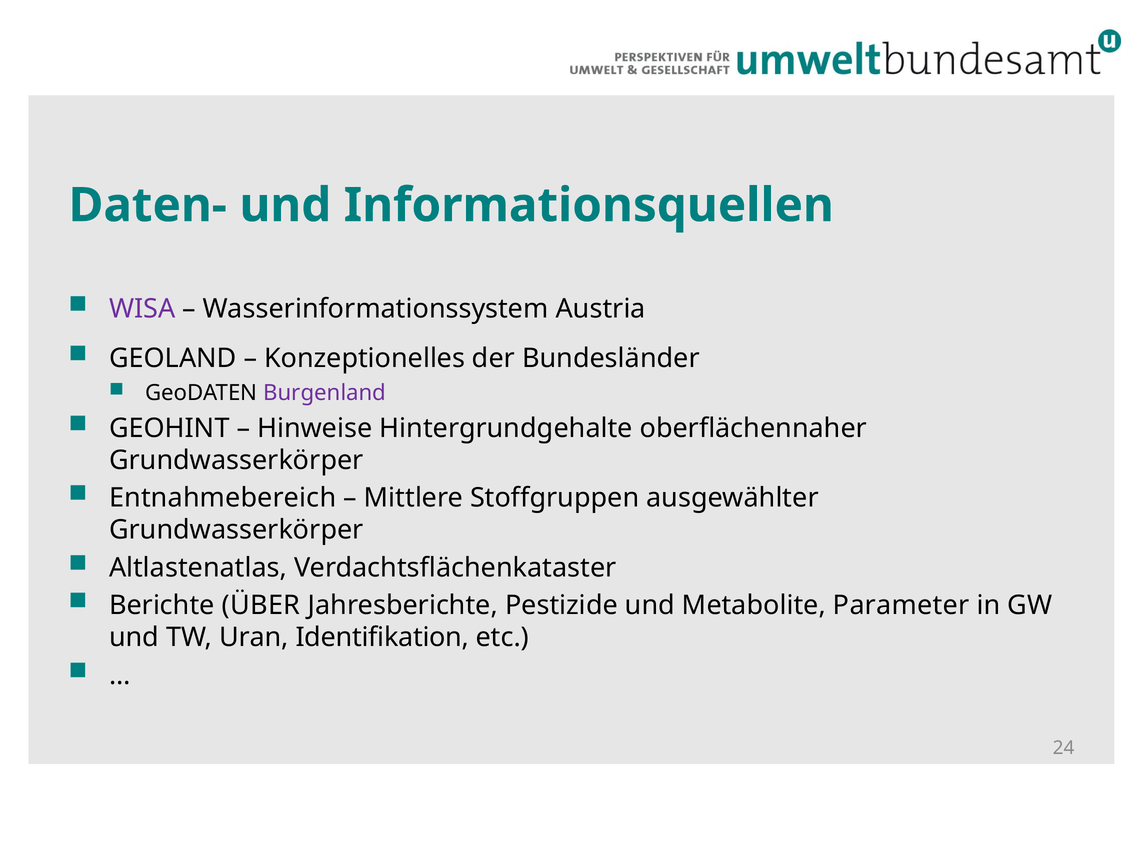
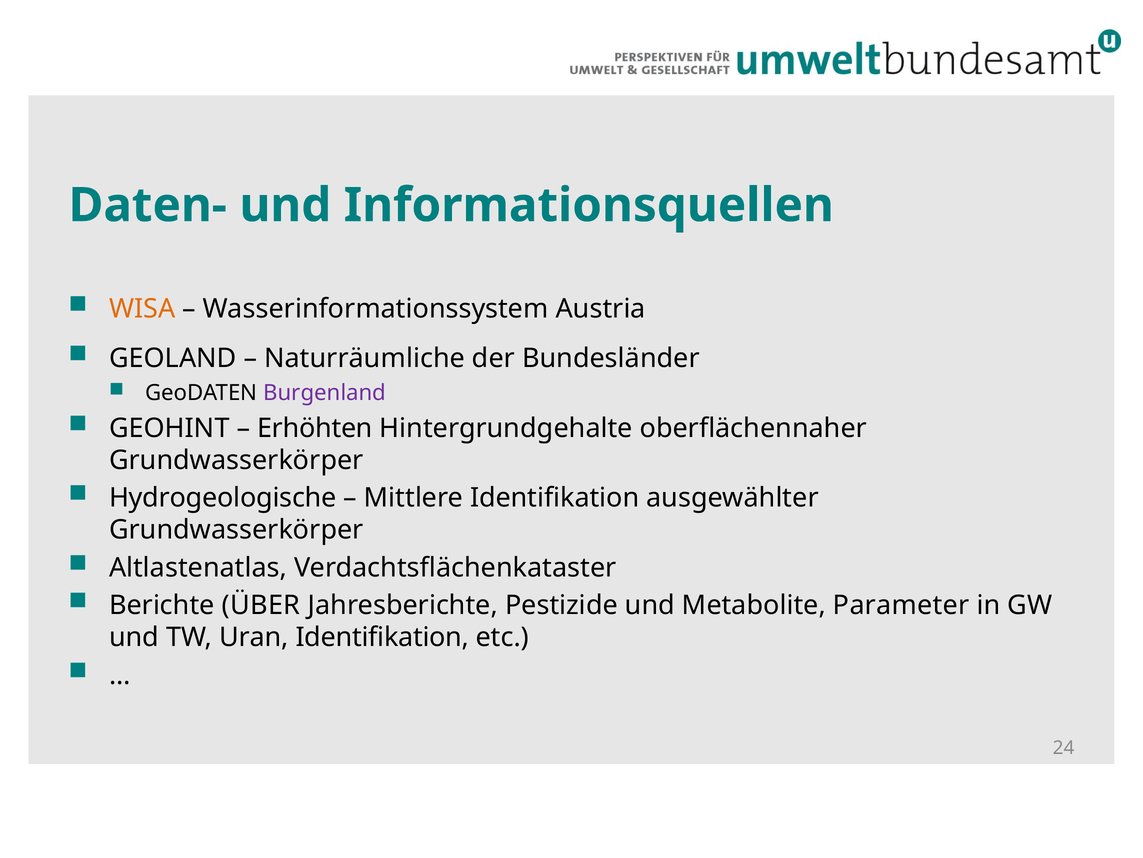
WISA colour: purple -> orange
Konzeptionelles: Konzeptionelles -> Naturräumliche
Hinweise: Hinweise -> Erhöhten
Entnahmebereich: Entnahmebereich -> Hydrogeologische
Mittlere Stoffgruppen: Stoffgruppen -> Identifikation
